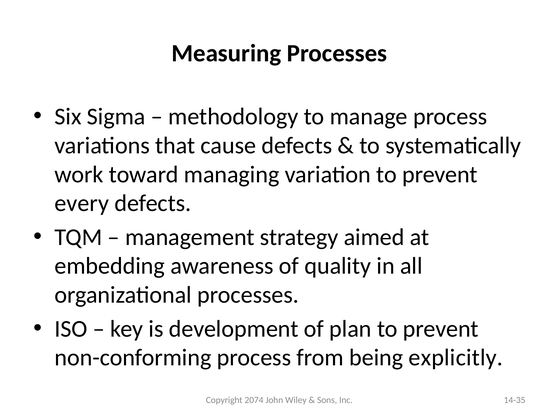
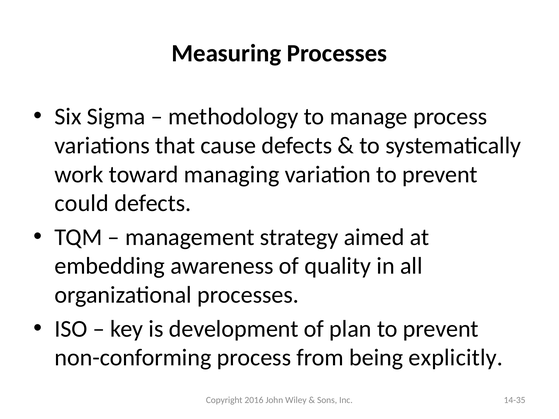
every: every -> could
2074: 2074 -> 2016
